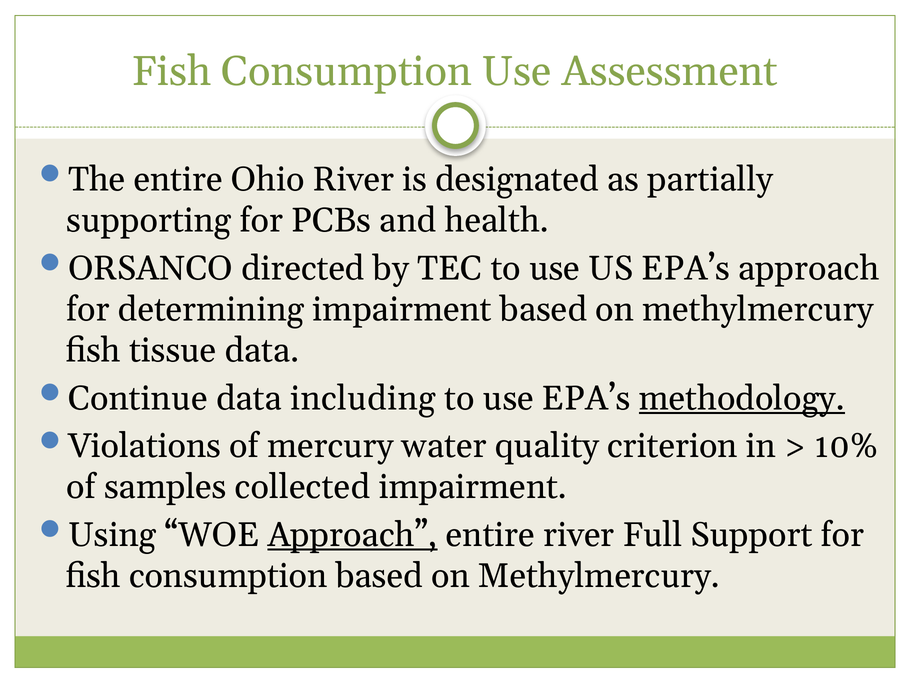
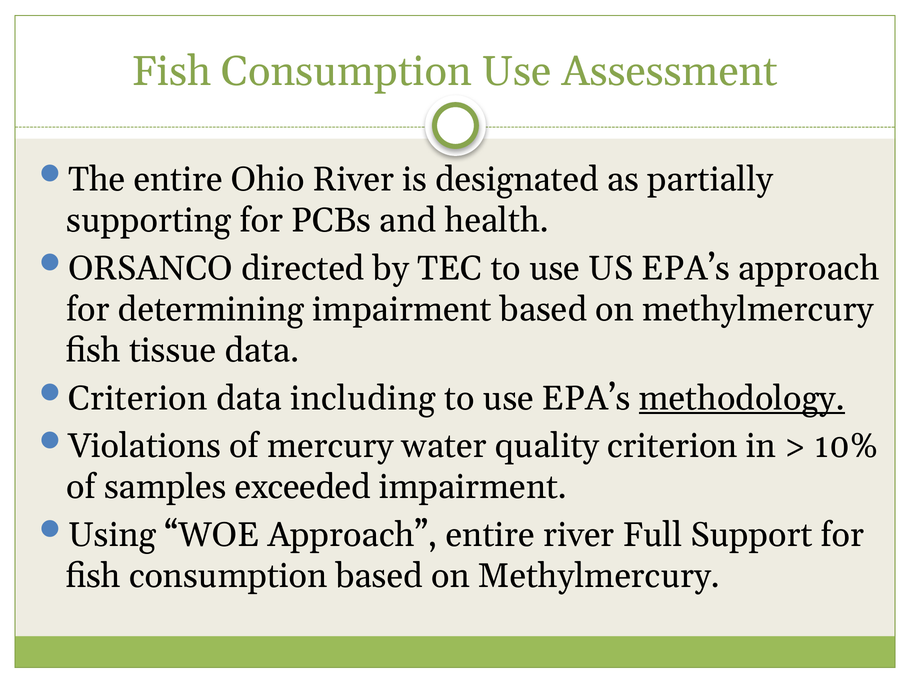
Continue at (138, 398): Continue -> Criterion
collected: collected -> exceeded
Approach at (353, 535) underline: present -> none
